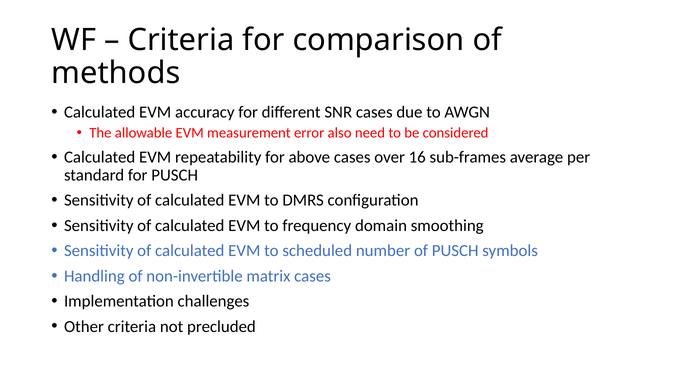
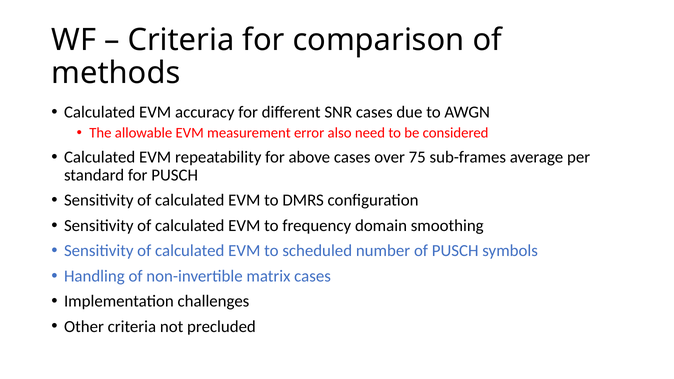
16: 16 -> 75
